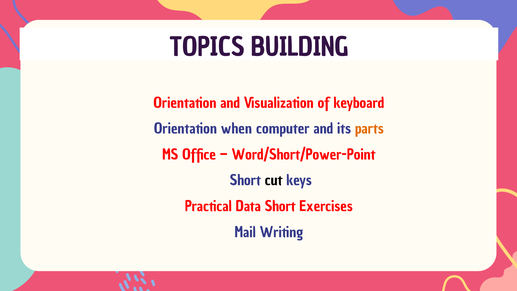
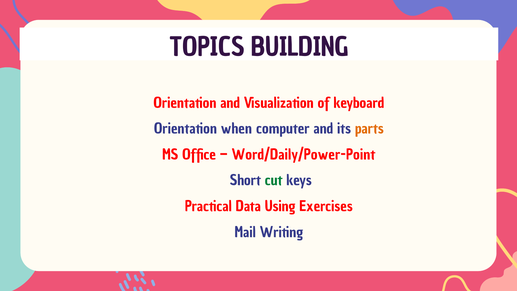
Word/Short/Power-Point: Word/Short/Power-Point -> Word/Daily/Power-Point
cut colour: black -> green
Data Short: Short -> Using
